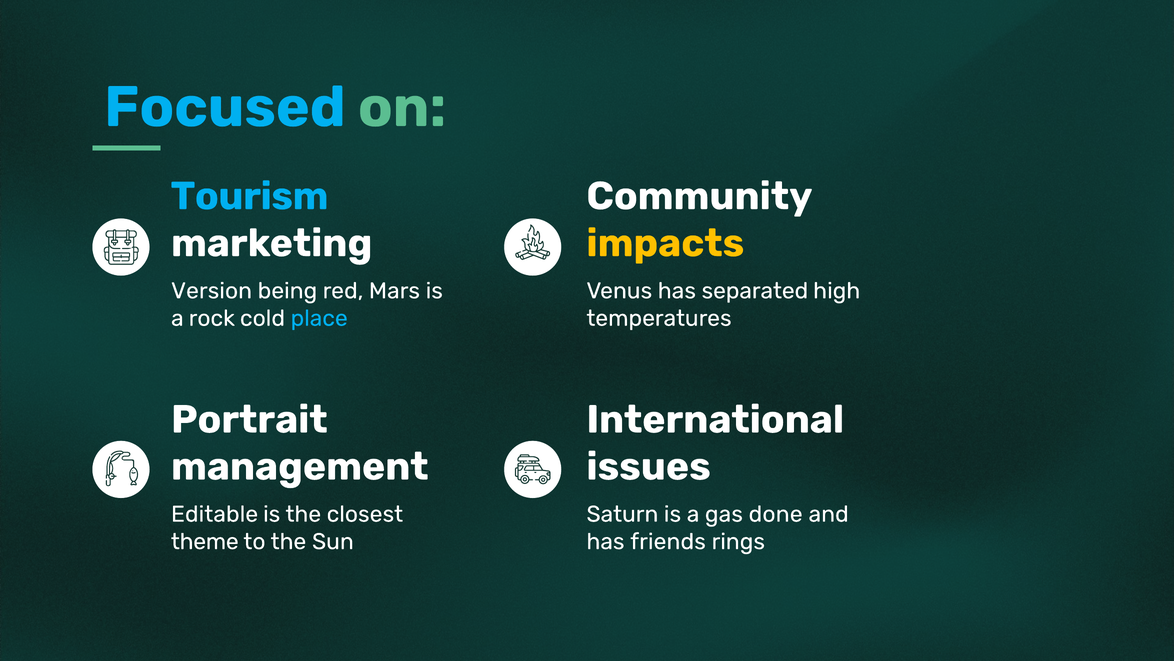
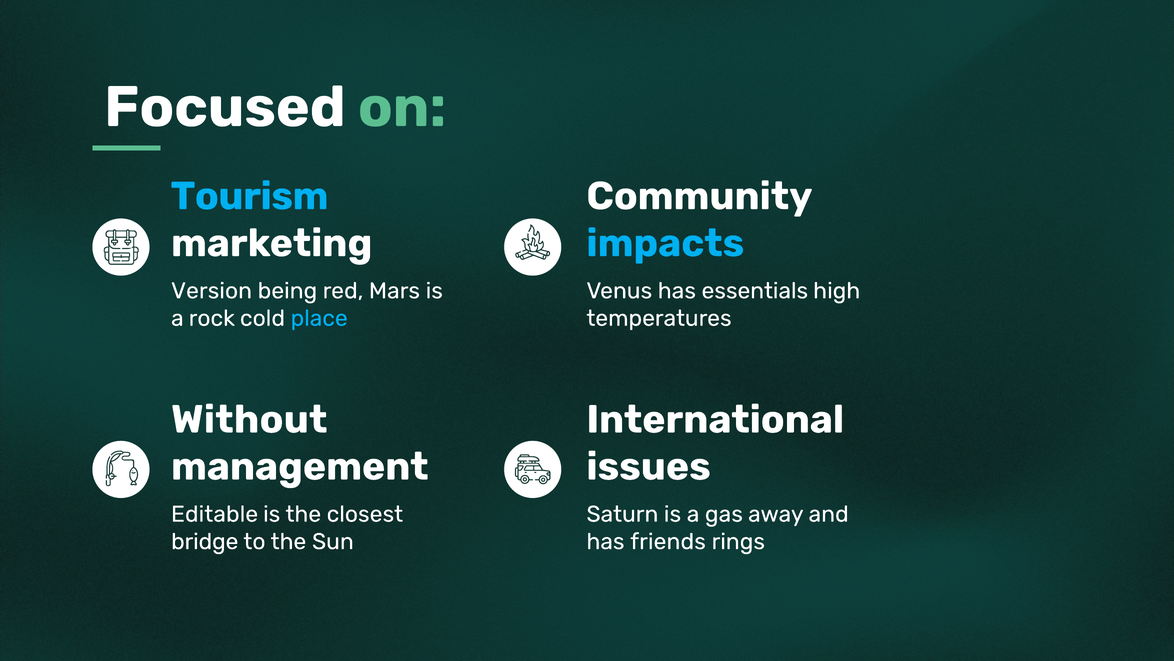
Focused colour: light blue -> white
impacts colour: yellow -> light blue
separated: separated -> essentials
Portrait: Portrait -> Without
done: done -> away
theme: theme -> bridge
